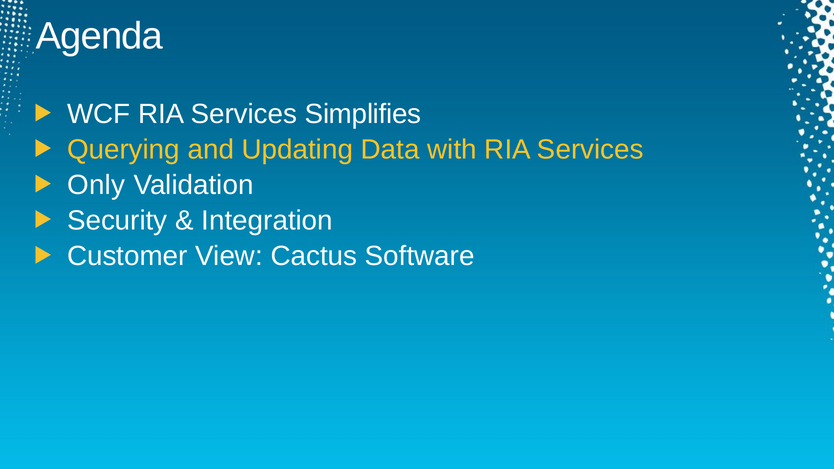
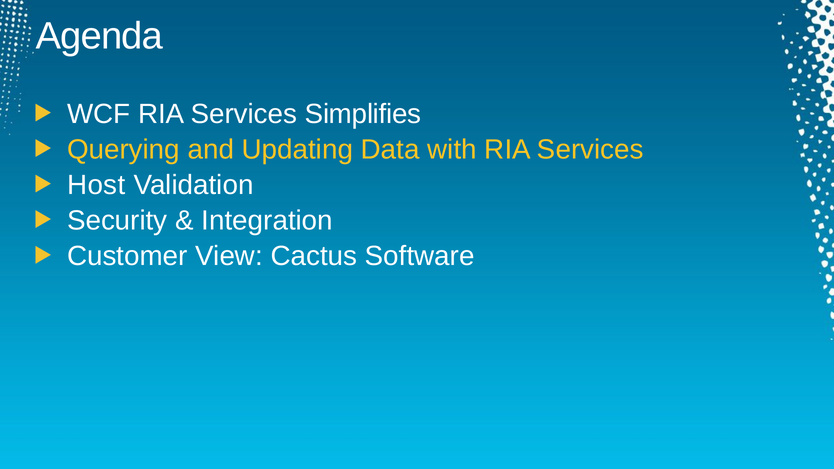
Only: Only -> Host
